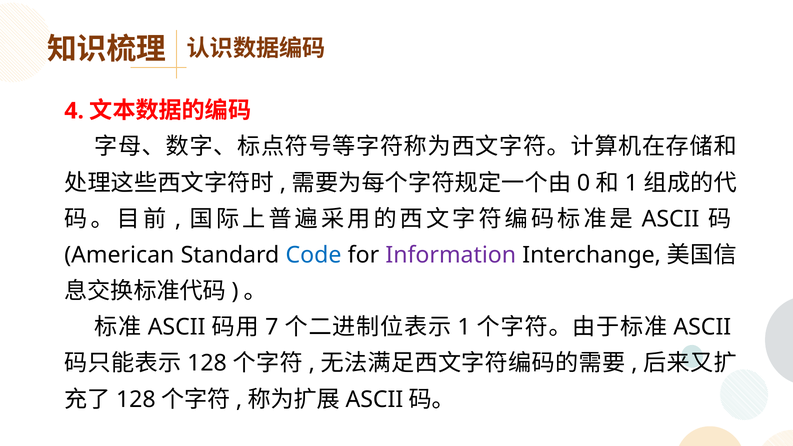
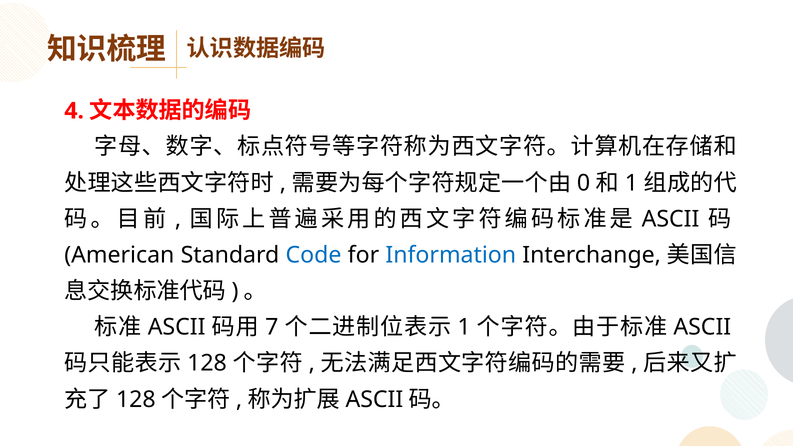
Information colour: purple -> blue
